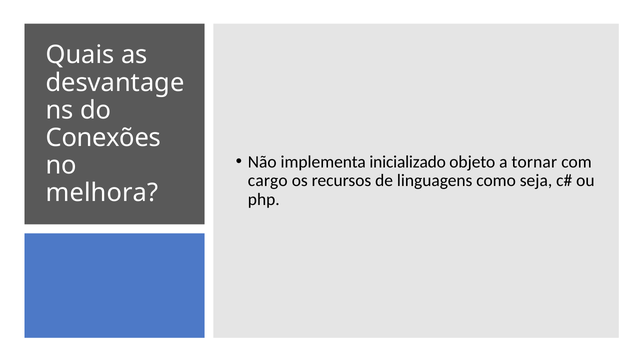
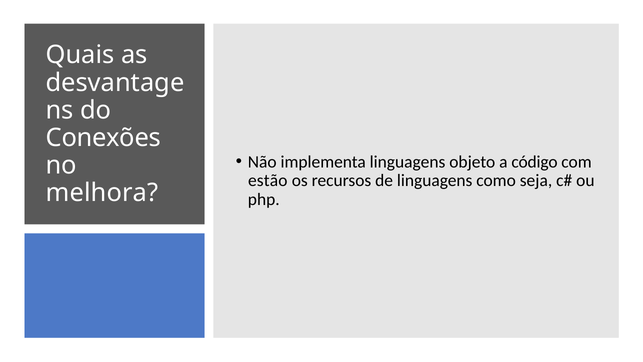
implementa inicializado: inicializado -> linguagens
tornar: tornar -> código
cargo: cargo -> estão
